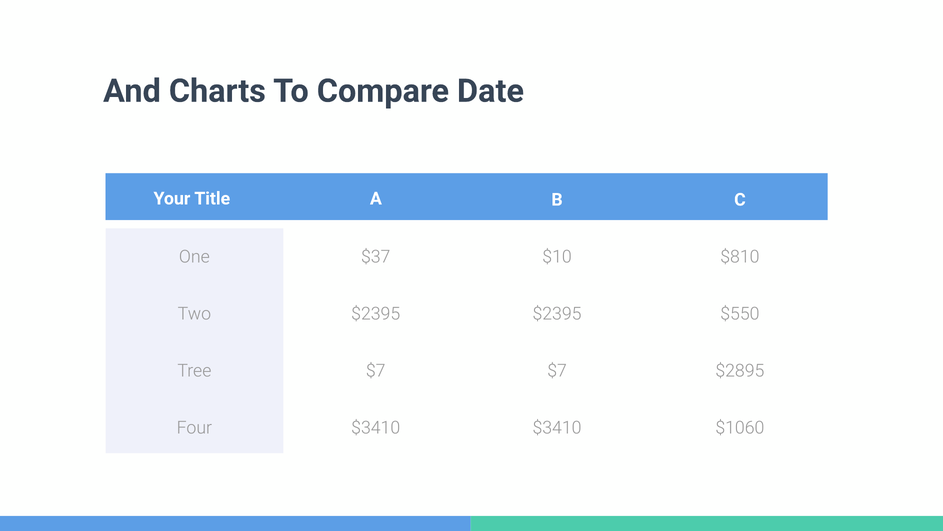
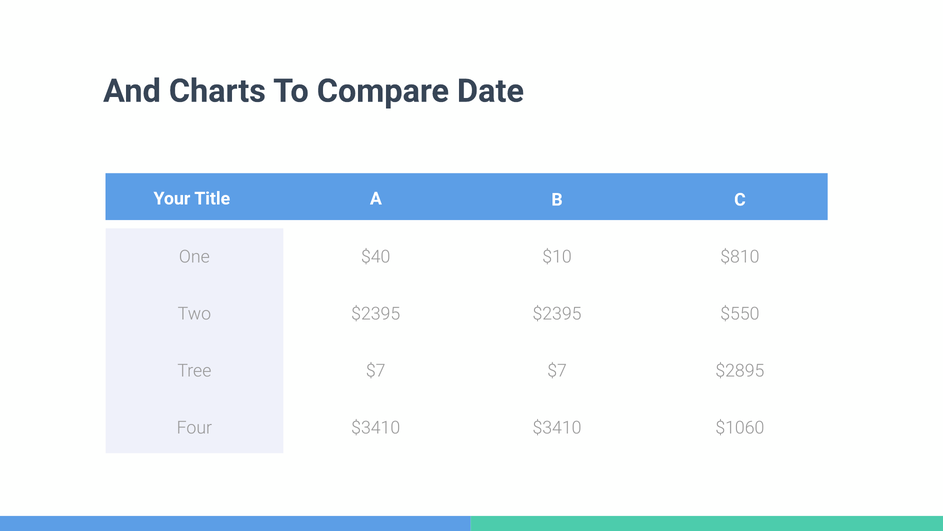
$37: $37 -> $40
